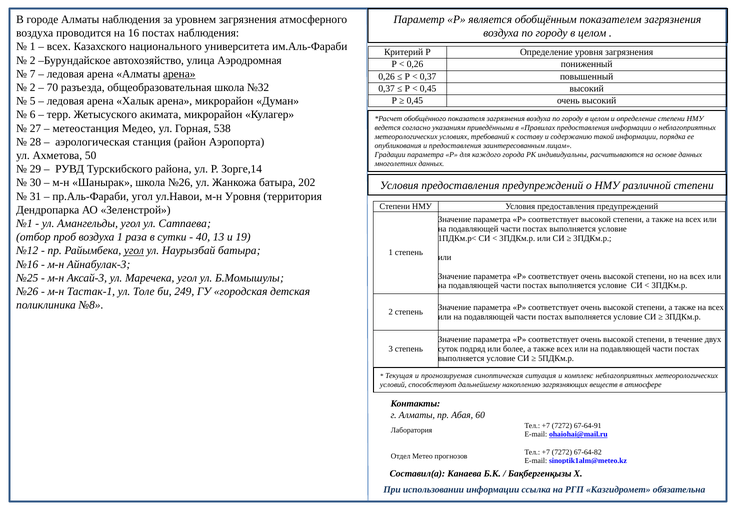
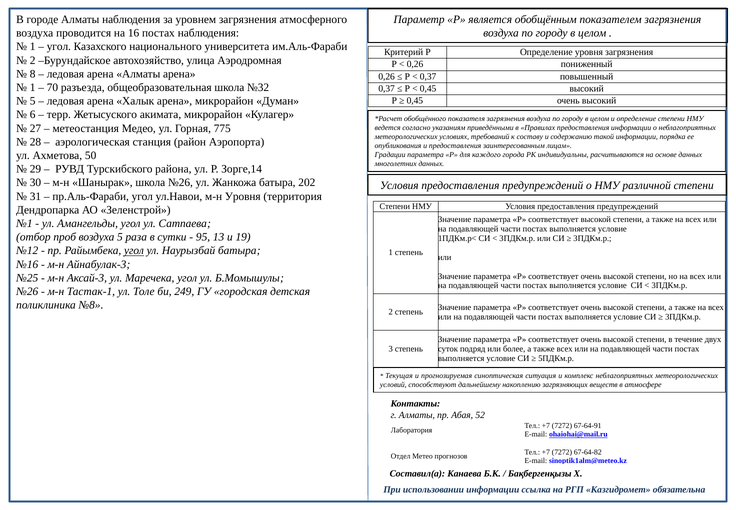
всех at (59, 47): всех -> угол
7: 7 -> 8
арена at (179, 74) underline: present -> none
2 at (33, 87): 2 -> 1
538: 538 -> 775
воздуха 1: 1 -> 5
40: 40 -> 95
60: 60 -> 52
